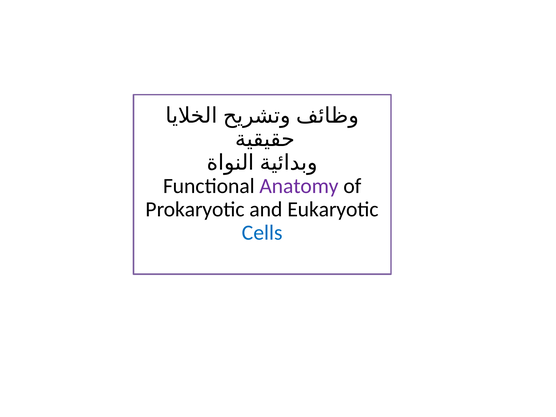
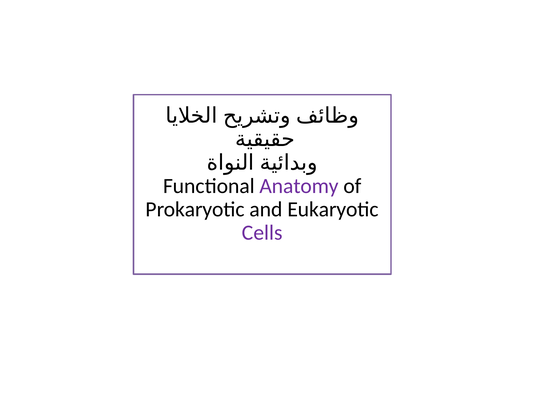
Cells colour: blue -> purple
